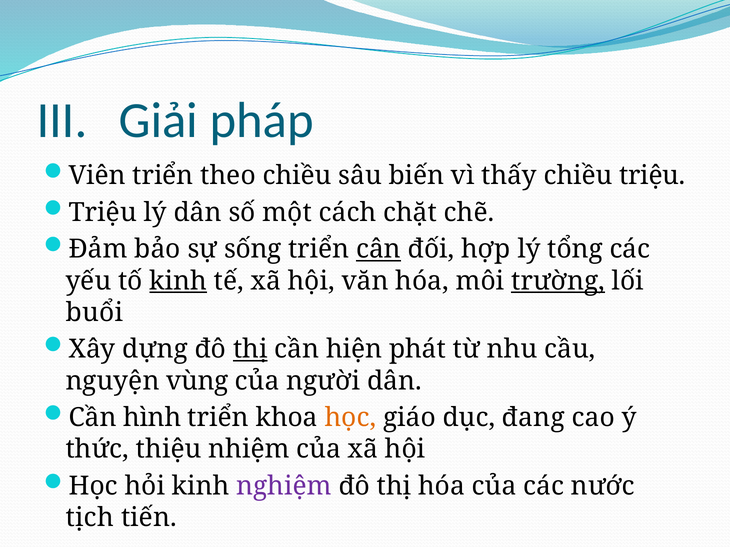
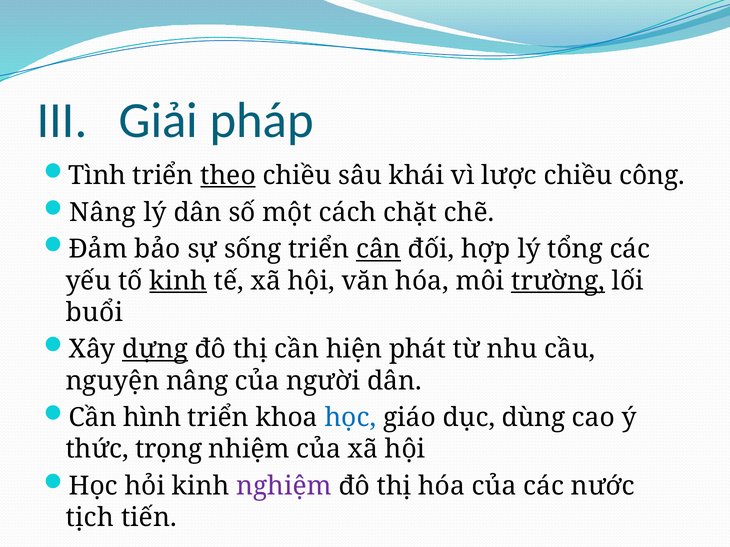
Viên: Viên -> Tình
theo underline: none -> present
biến: biến -> khái
thấy: thấy -> lược
chiều triệu: triệu -> công
Triệu at (103, 213): Triệu -> Nâng
dựng underline: none -> present
thị at (250, 350) underline: present -> none
nguyện vùng: vùng -> nâng
học at (350, 418) colour: orange -> blue
đang: đang -> dùng
thiệu: thiệu -> trọng
